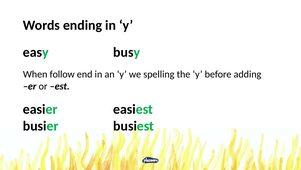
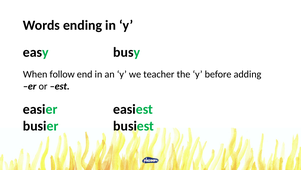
spelling: spelling -> teacher
